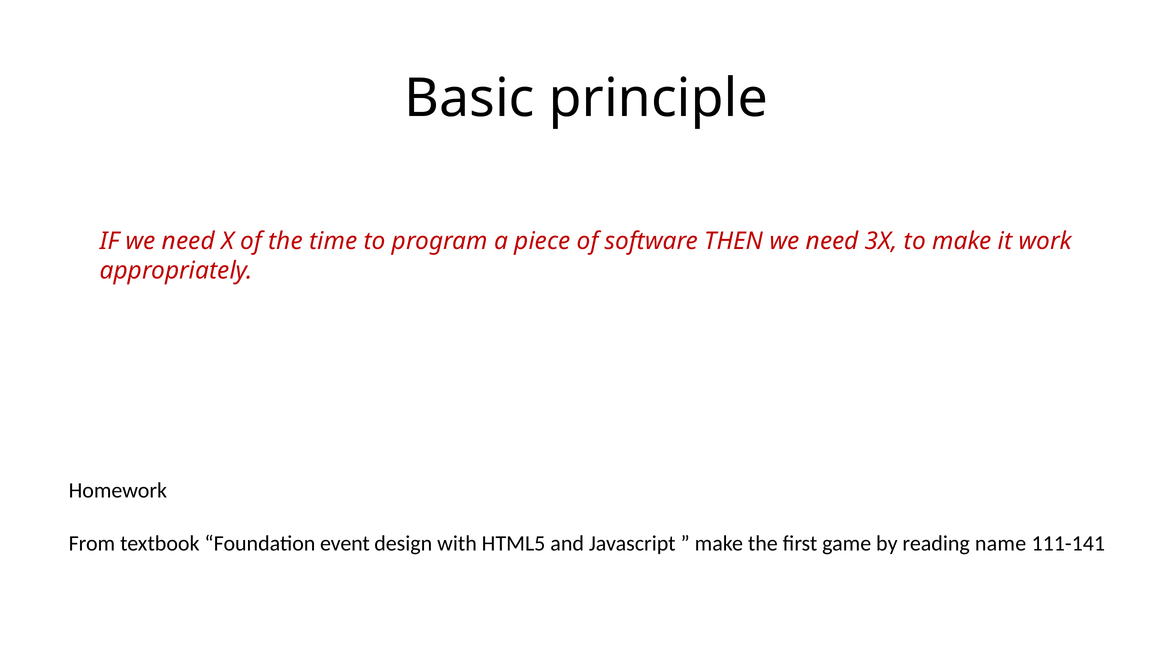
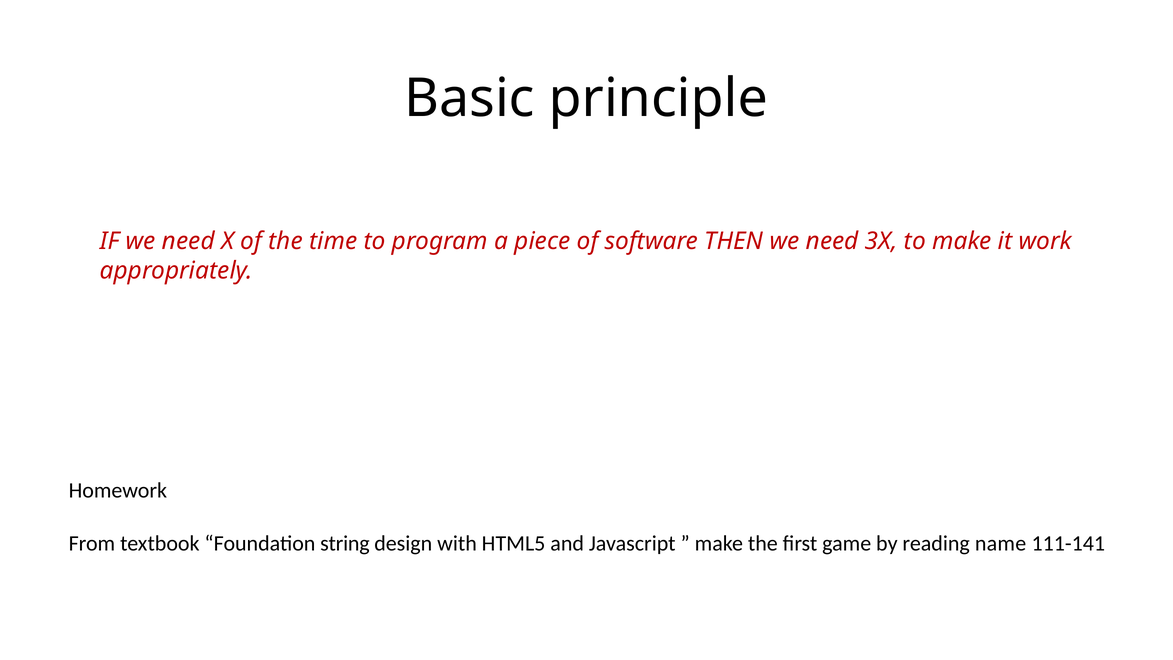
event: event -> string
